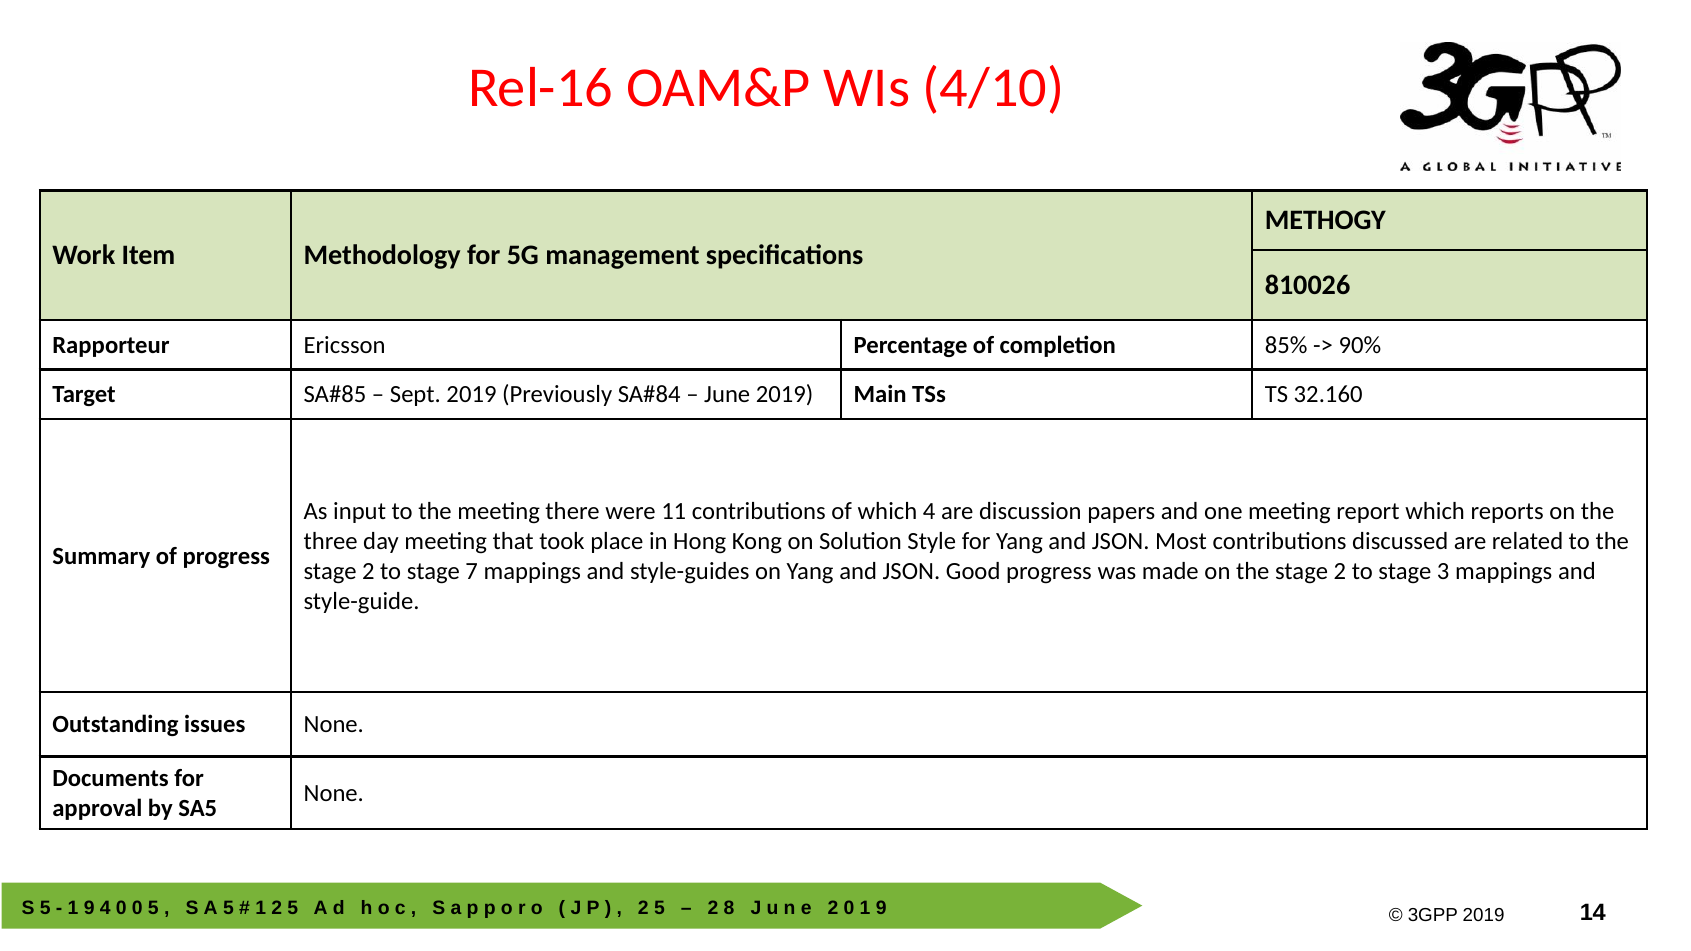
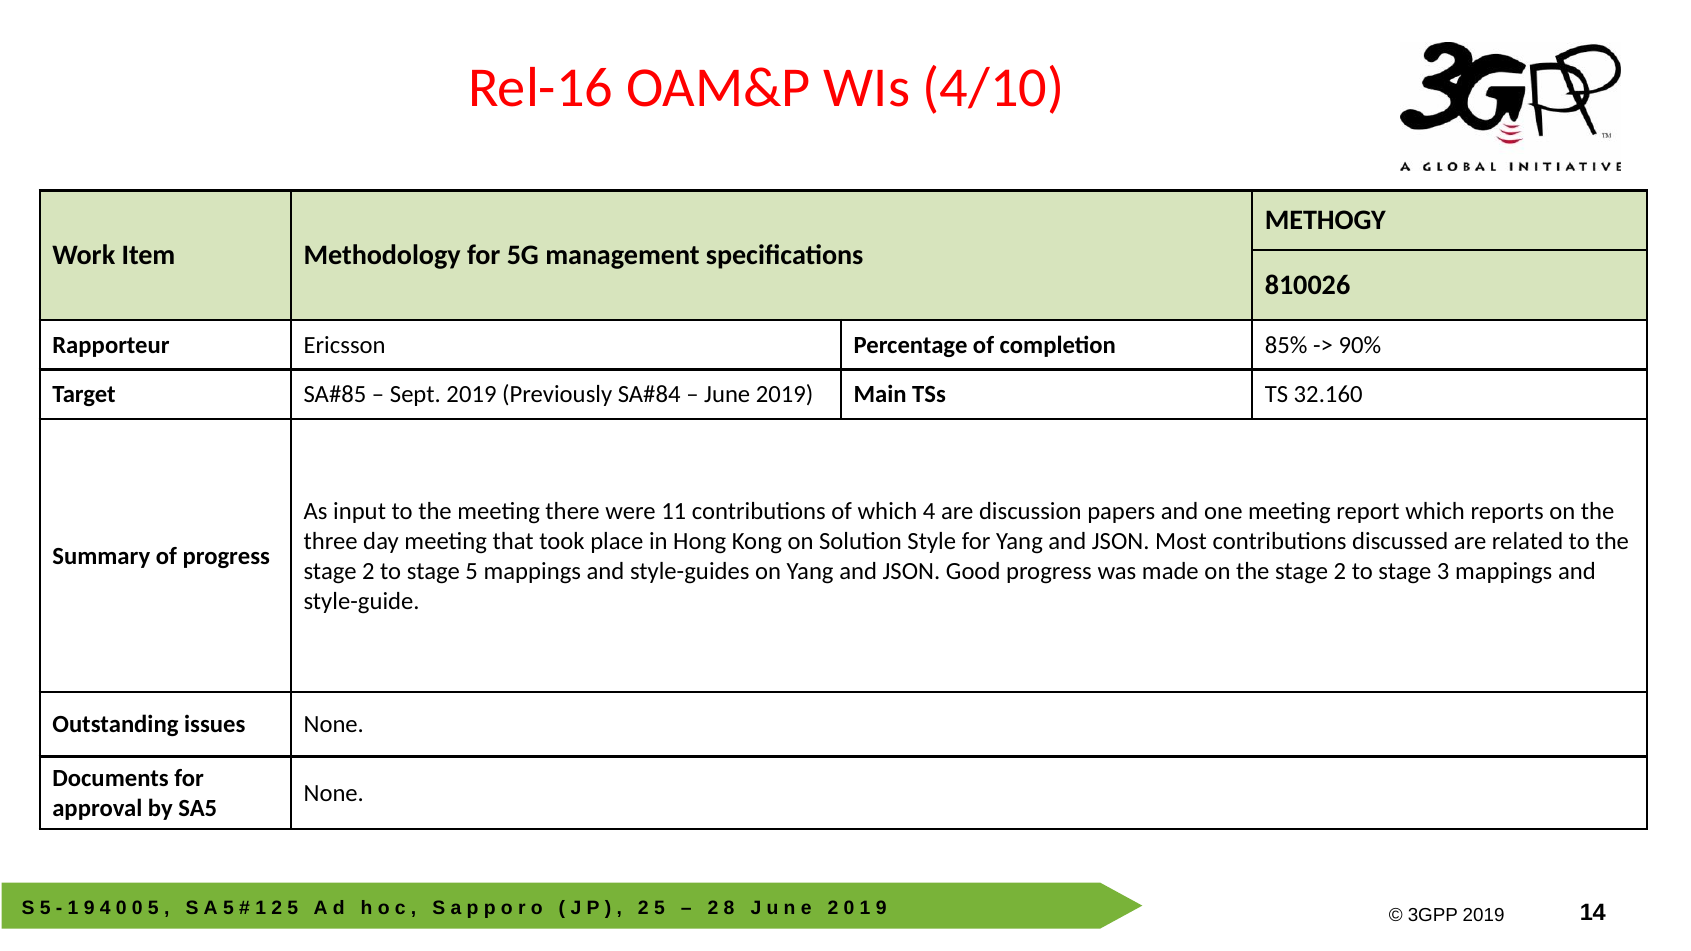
stage 7: 7 -> 5
